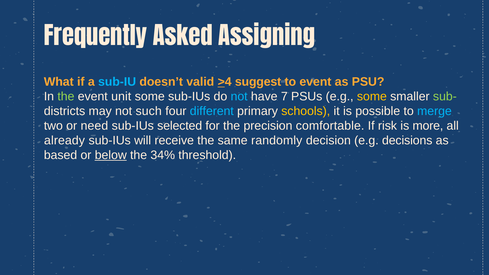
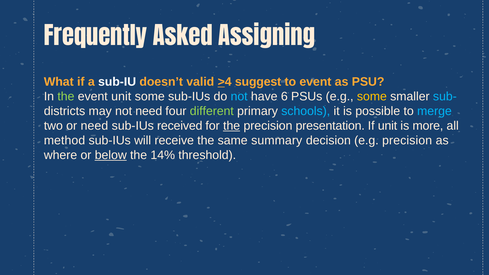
sub-IU colour: light blue -> white
7: 7 -> 6
sub- colour: light green -> light blue
not such: such -> need
different colour: light blue -> light green
schools colour: yellow -> light blue
selected: selected -> received
the at (232, 126) underline: none -> present
comfortable: comfortable -> presentation
If risk: risk -> unit
already: already -> method
randomly: randomly -> summary
e.g decisions: decisions -> precision
based: based -> where
34%: 34% -> 14%
